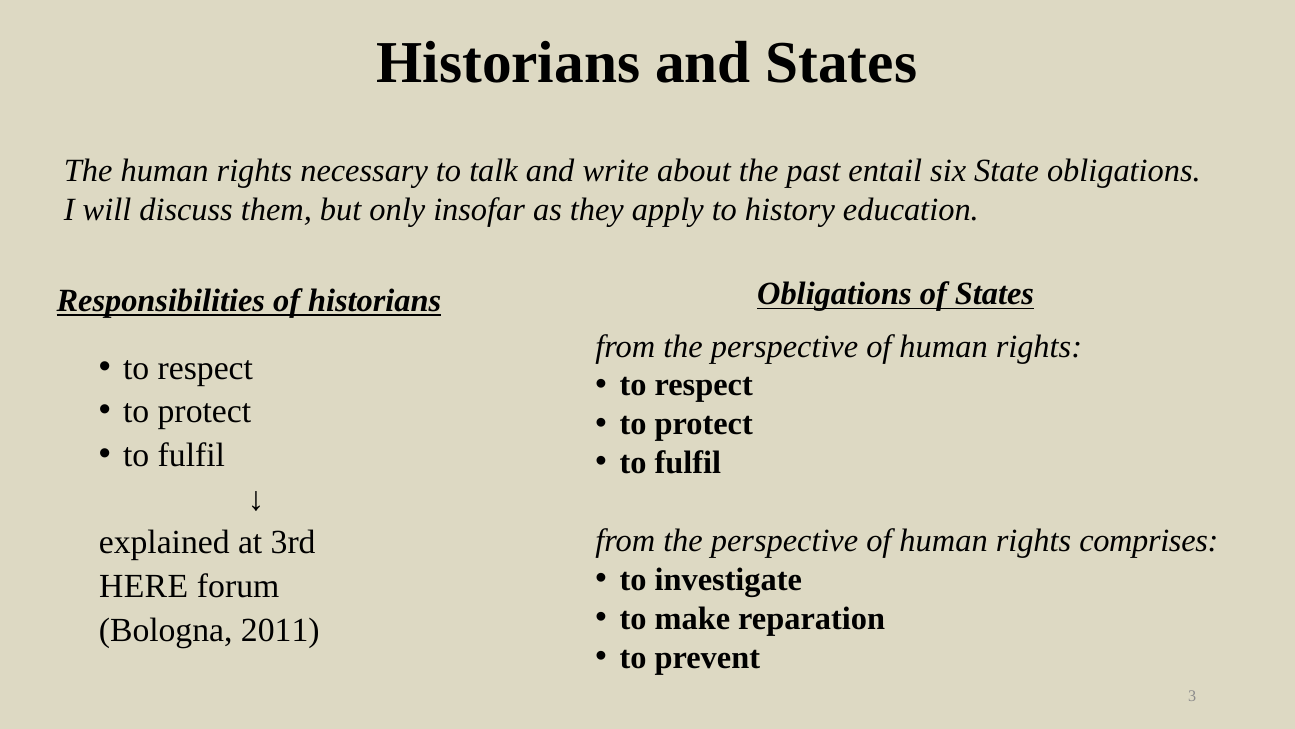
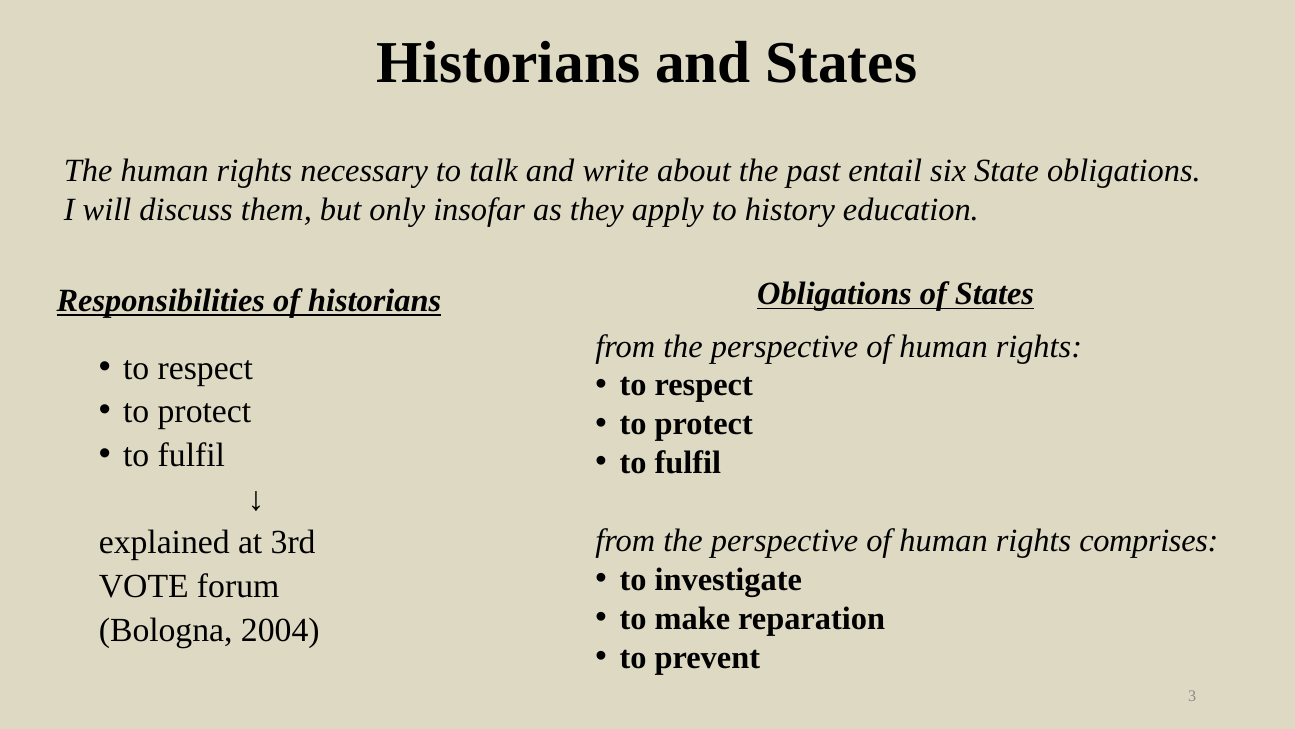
HERE: HERE -> VOTE
2011: 2011 -> 2004
